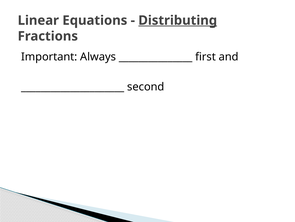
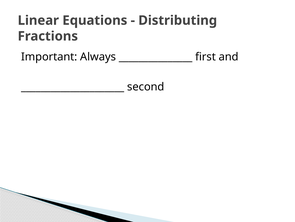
Distributing underline: present -> none
